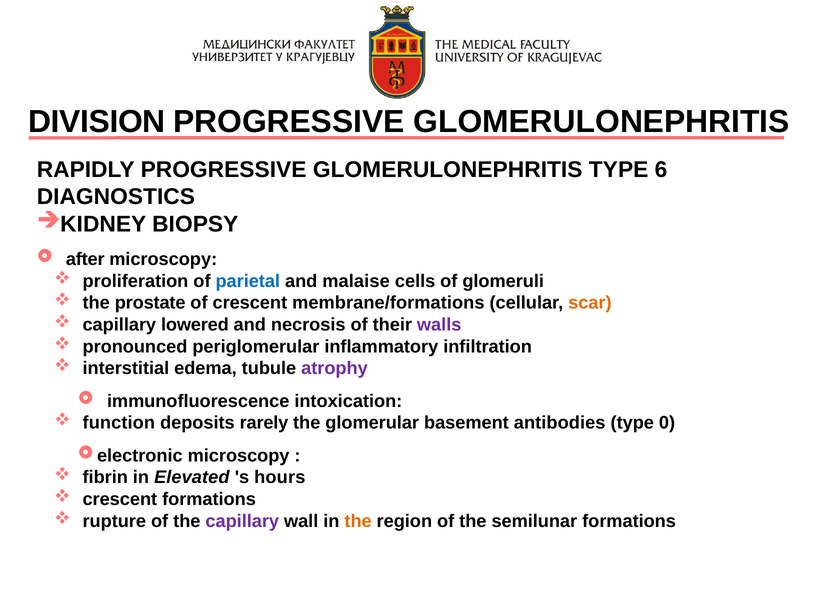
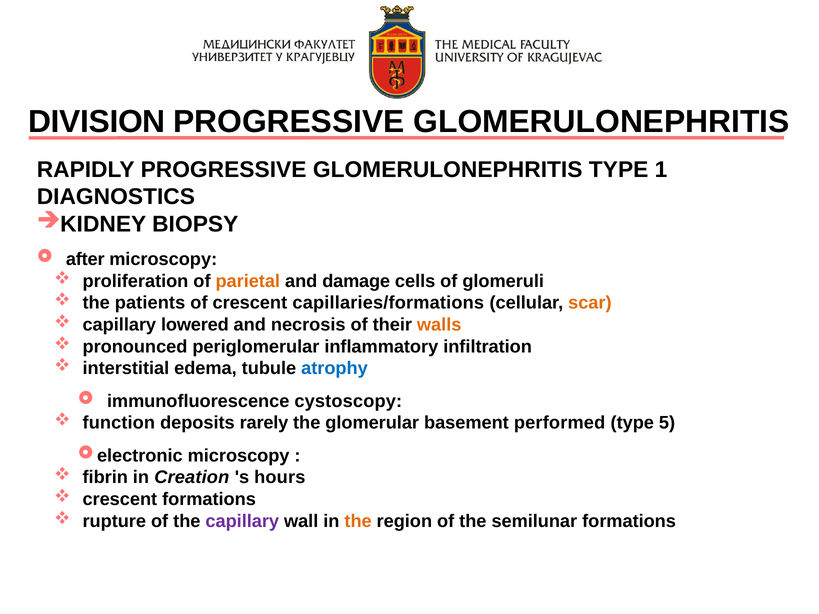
6: 6 -> 1
parietal colour: blue -> orange
malaise: malaise -> damage
prostate: prostate -> patients
membrane/formations: membrane/formations -> capillaries/formations
walls colour: purple -> orange
atrophy colour: purple -> blue
intoxication: intoxication -> cystoscopy
antibodies: antibodies -> performed
0: 0 -> 5
Elevated: Elevated -> Creation
